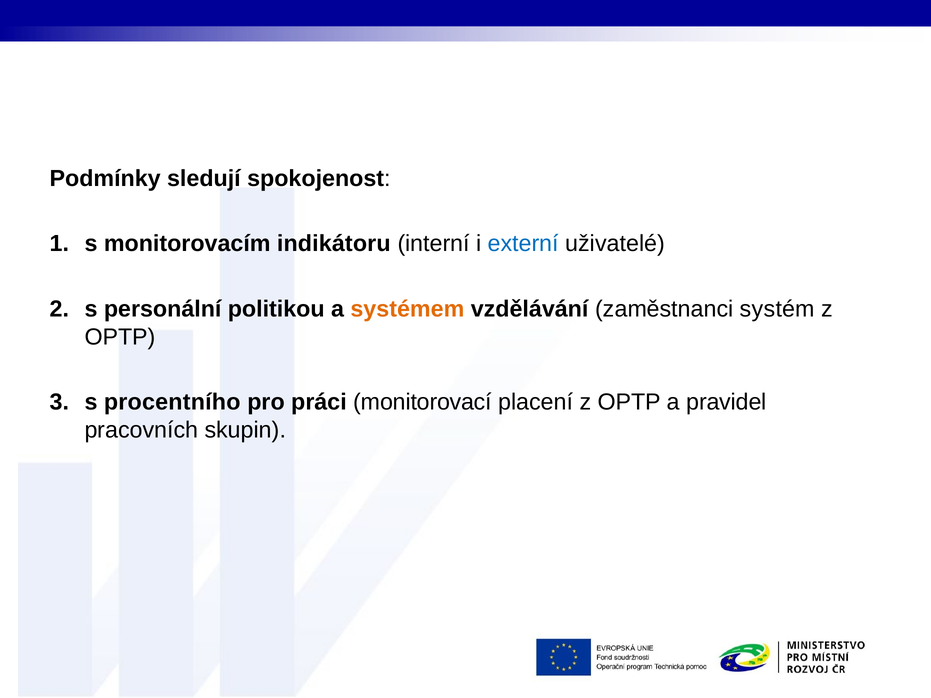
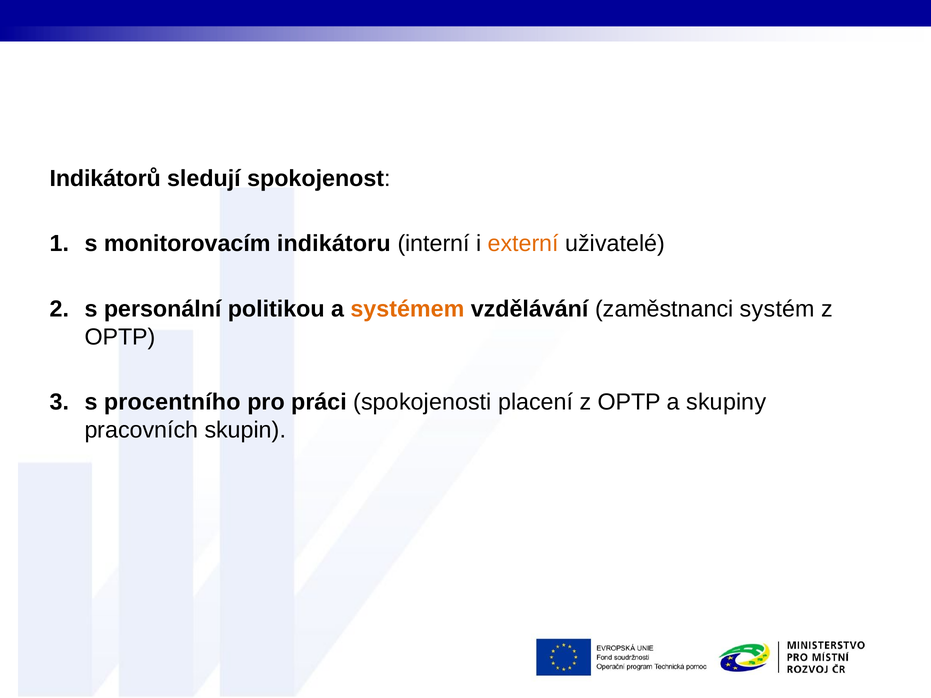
Podmínky: Podmínky -> Indikátorů
externí colour: blue -> orange
monitorovací: monitorovací -> spokojenosti
pravidel: pravidel -> skupiny
